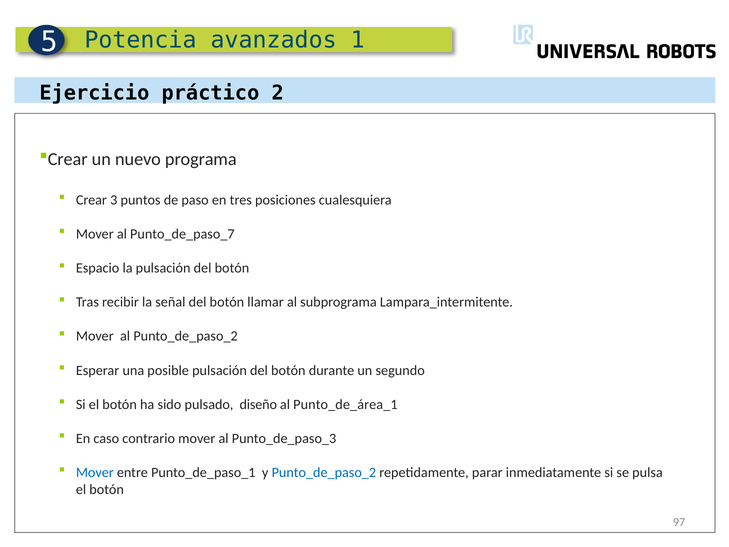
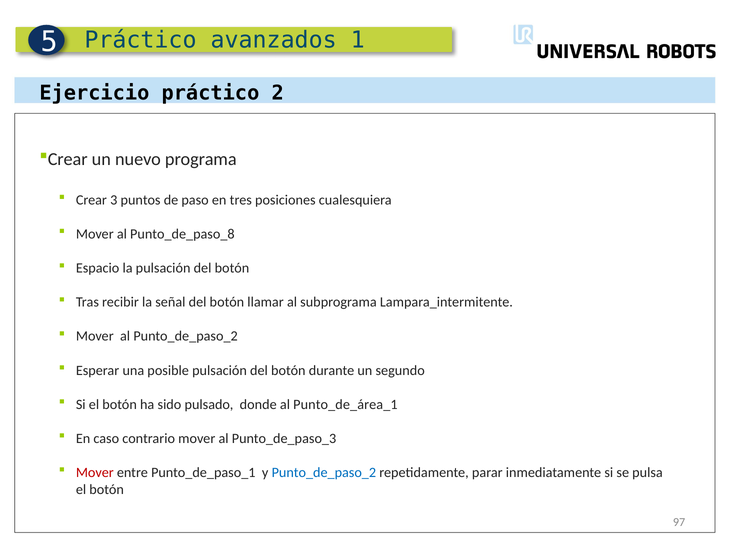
Potencia at (140, 40): Potencia -> Práctico
Punto_de_paso_7: Punto_de_paso_7 -> Punto_de_paso_8
diseño: diseño -> donde
Mover at (95, 472) colour: blue -> red
